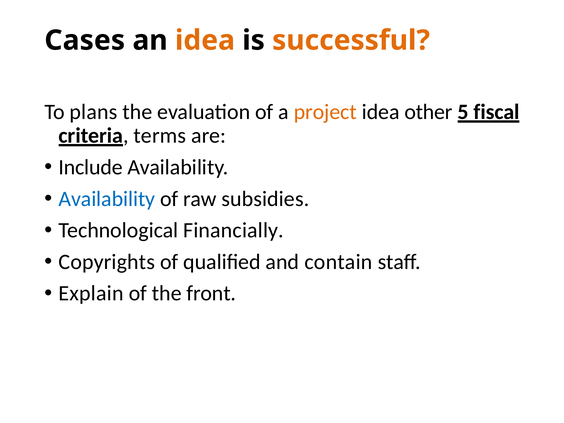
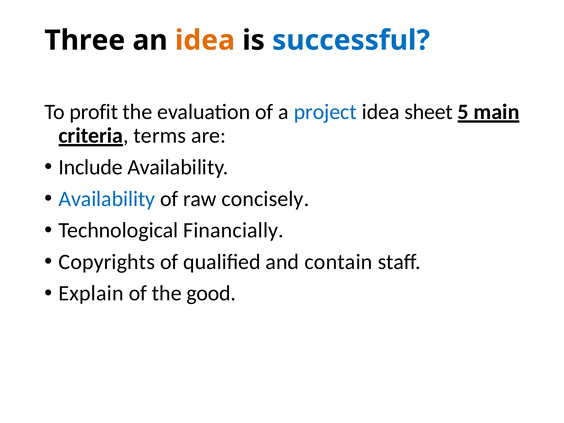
Cases: Cases -> Three
successful colour: orange -> blue
plans: plans -> profit
project colour: orange -> blue
other: other -> sheet
fiscal: fiscal -> main
subsidies: subsidies -> concisely
front: front -> good
